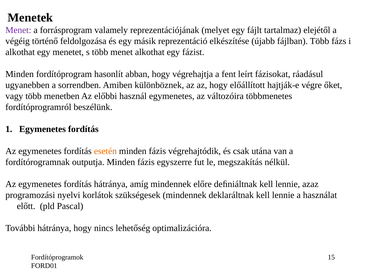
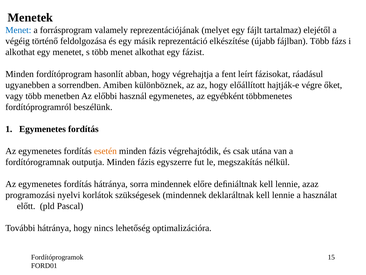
Menet at (18, 30) colour: purple -> blue
változóira: változóira -> egyébként
amíg: amíg -> sorra
